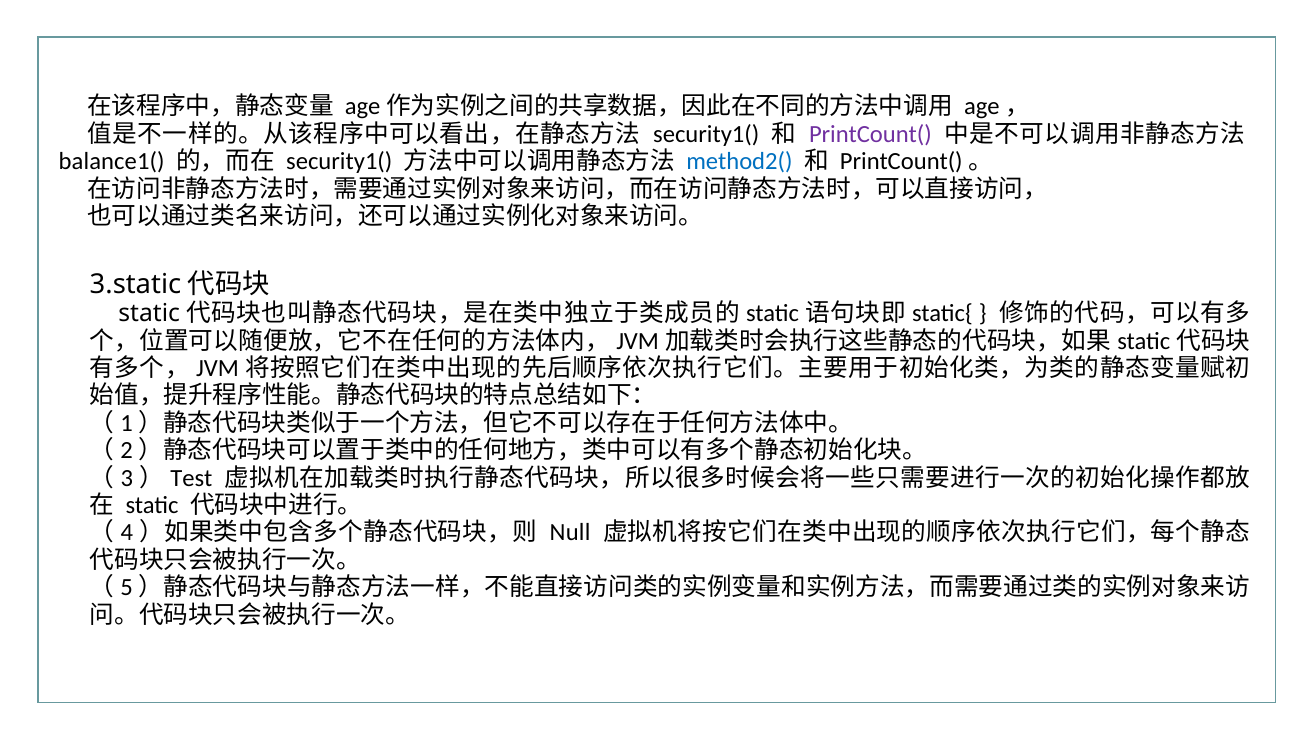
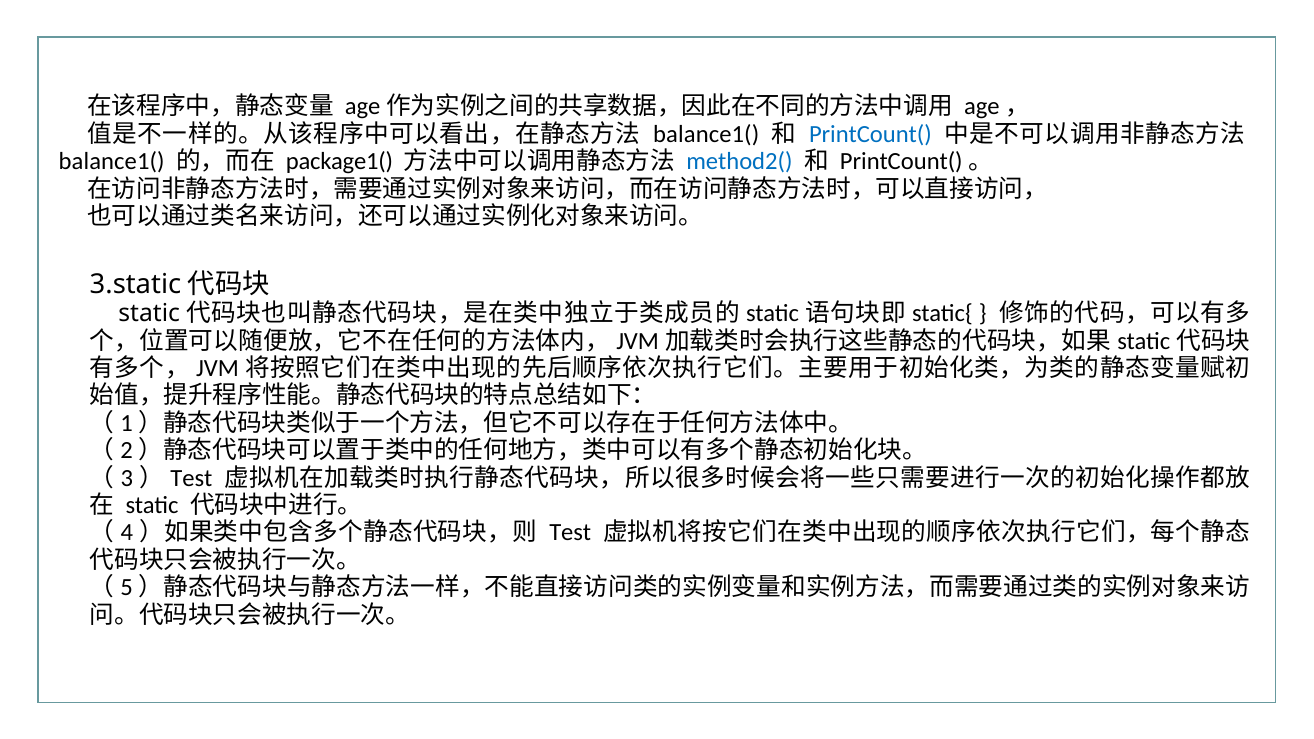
security1( at (706, 134): security1( -> balance1(
PrintCount( colour: purple -> blue
security1( at (339, 162): security1( -> package1(
Null at (570, 533): Null -> Test
